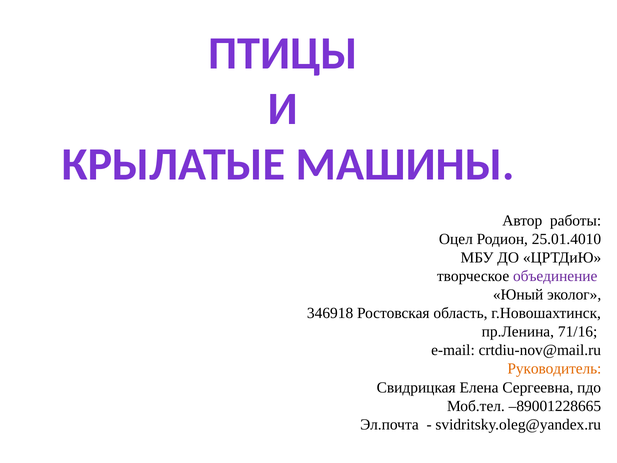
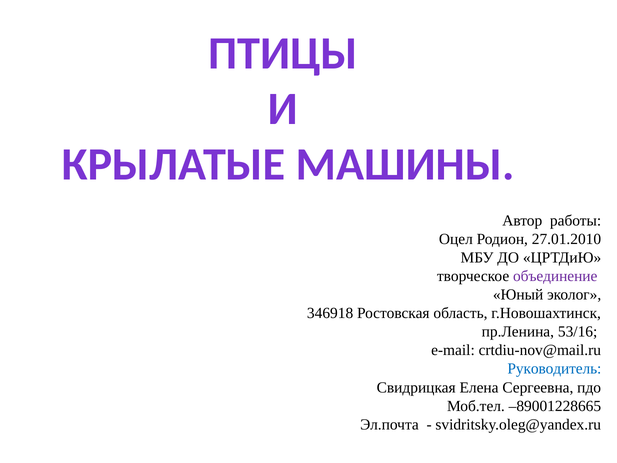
25.01.4010: 25.01.4010 -> 27.01.2010
71/16: 71/16 -> 53/16
Руководитель colour: orange -> blue
